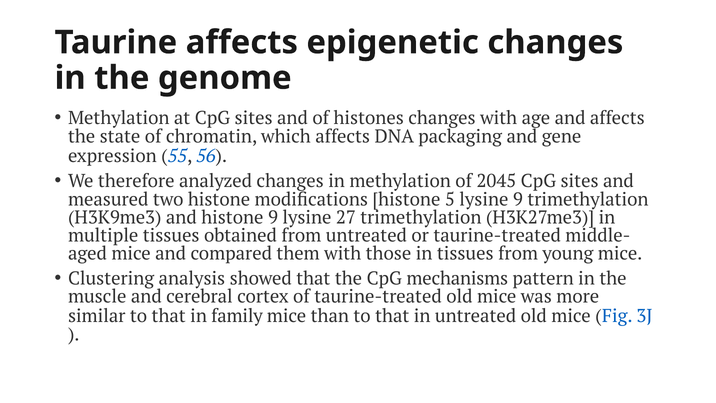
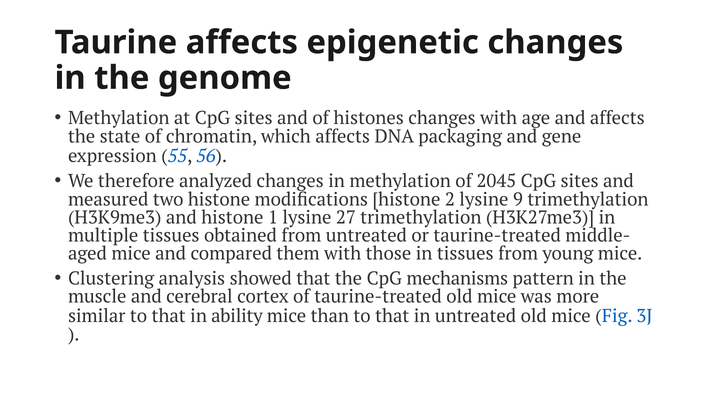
5: 5 -> 2
histone 9: 9 -> 1
family: family -> ability
